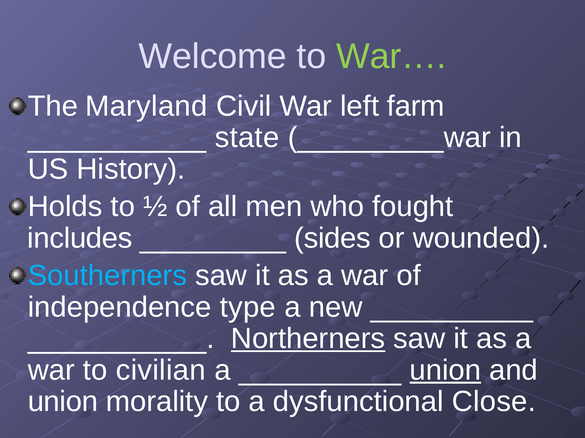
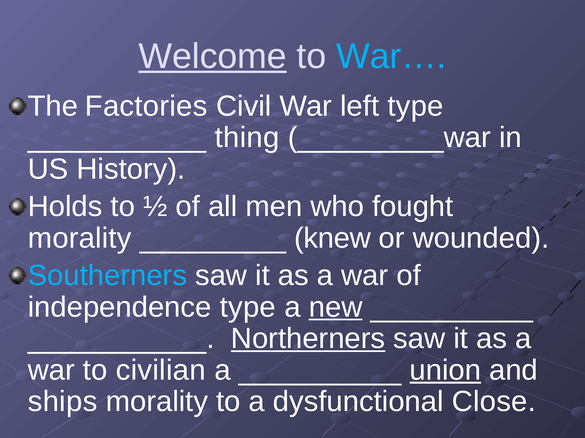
Welcome underline: none -> present
War… colour: light green -> light blue
Maryland: Maryland -> Factories
left farm: farm -> type
state: state -> thing
includes at (80, 239): includes -> morality
sides: sides -> knew
new underline: none -> present
union at (63, 402): union -> ships
